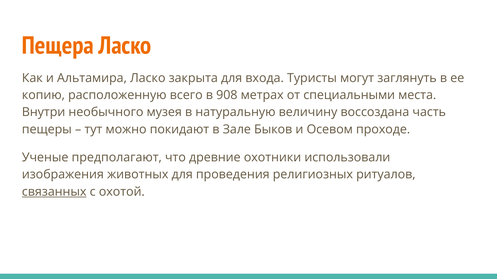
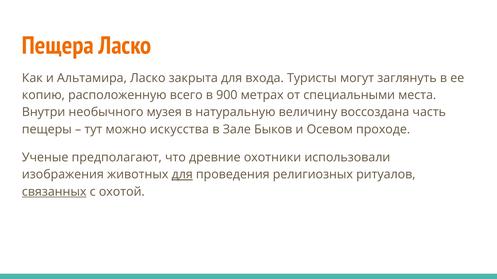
908: 908 -> 900
покидают: покидают -> искусства
для at (182, 175) underline: none -> present
